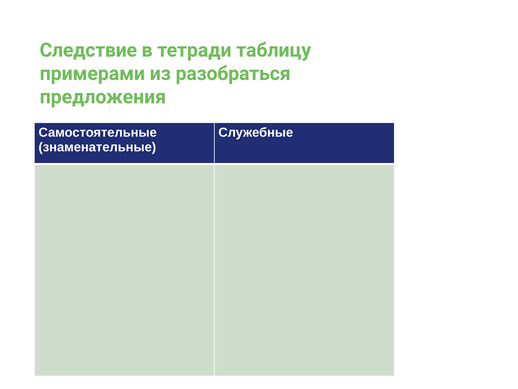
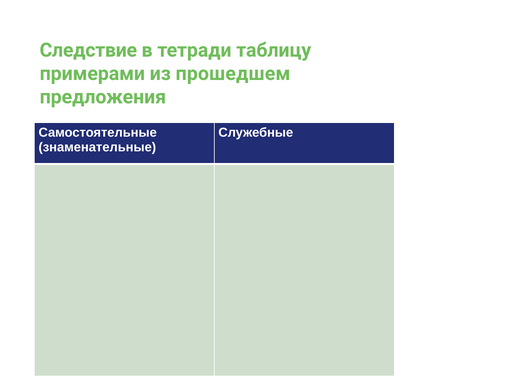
разобраться: разобраться -> прошедшем
